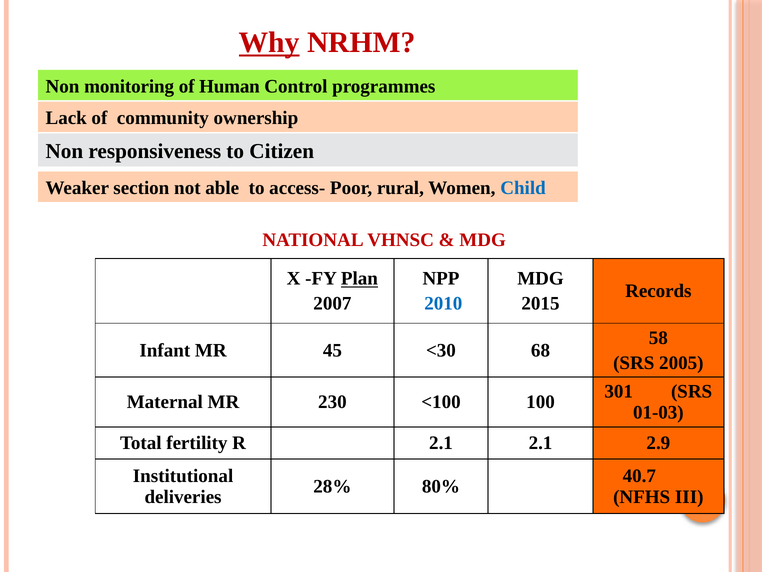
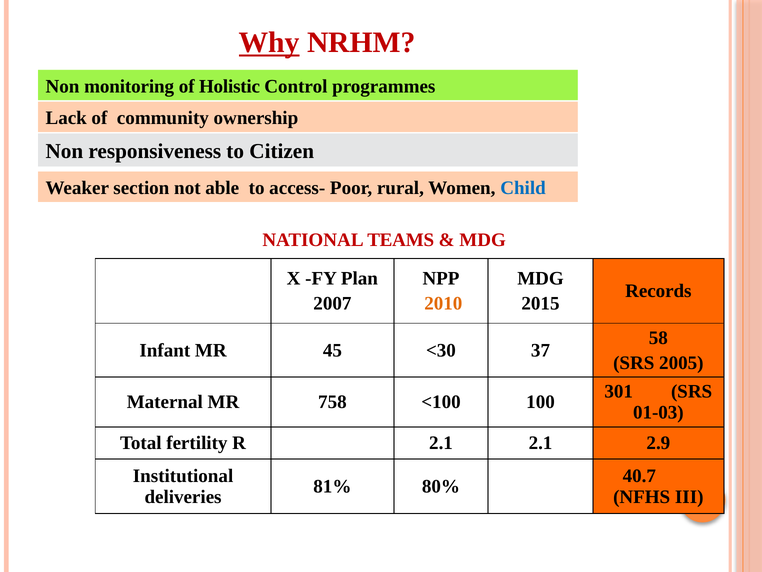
Human: Human -> Holistic
VHNSC: VHNSC -> TEAMS
Plan underline: present -> none
2010 colour: blue -> orange
68: 68 -> 37
230: 230 -> 758
28%: 28% -> 81%
